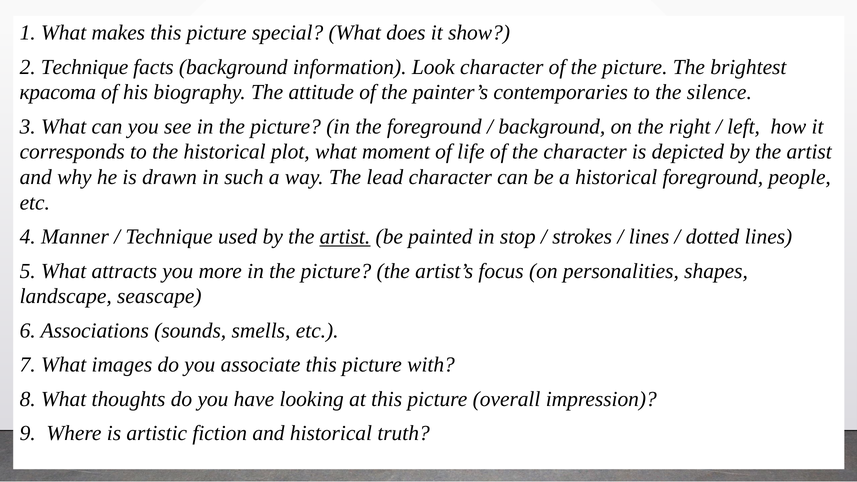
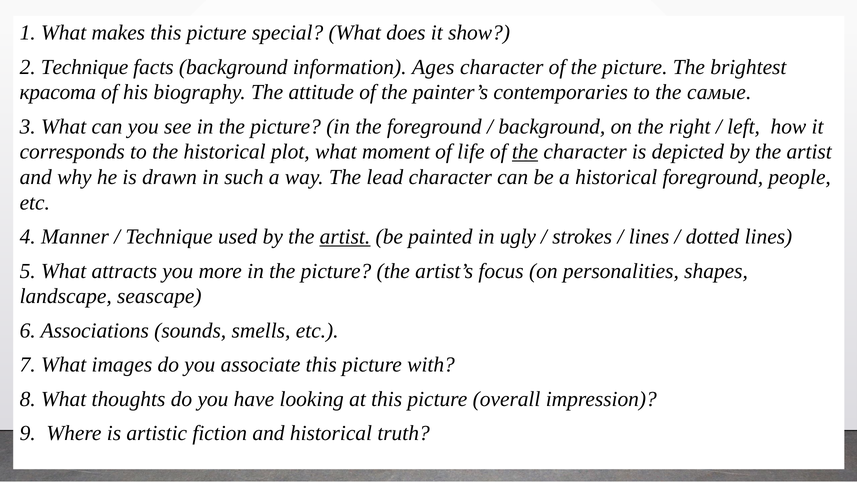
Look: Look -> Ages
silence: silence -> самые
the at (525, 152) underline: none -> present
stop: stop -> ugly
